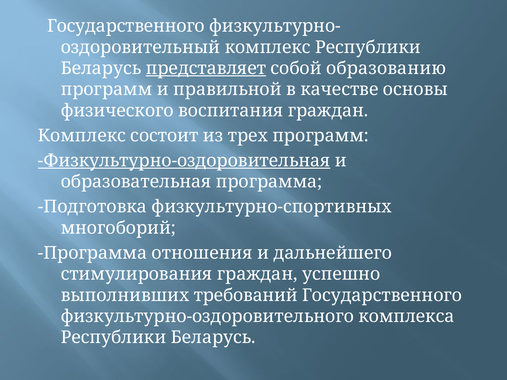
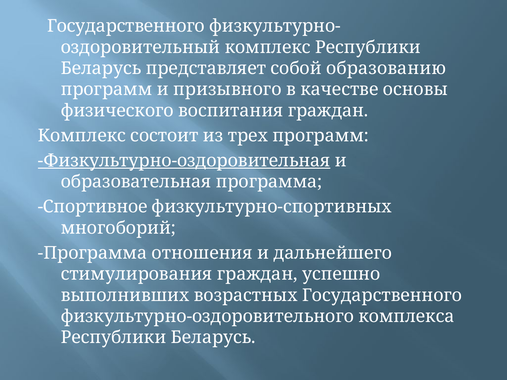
представляет underline: present -> none
правильной: правильной -> призывного
Подготовка: Подготовка -> Спортивное
требований: требований -> возрастных
